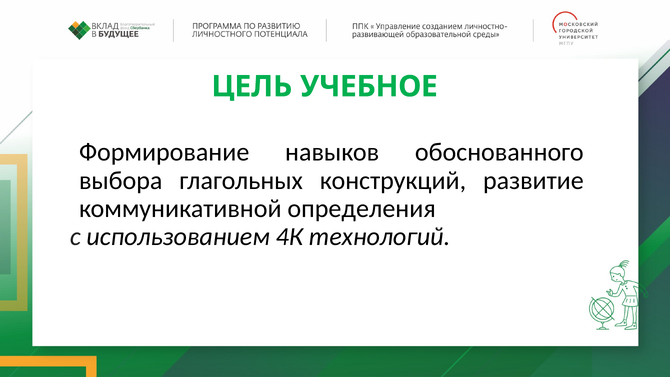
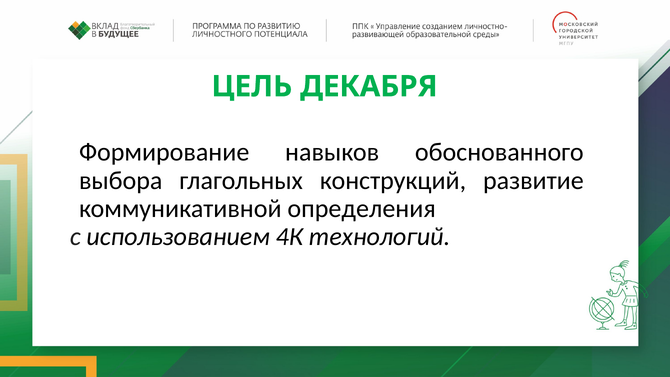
УЧЕБНОЕ: УЧЕБНОЕ -> ДЕКАБРЯ
